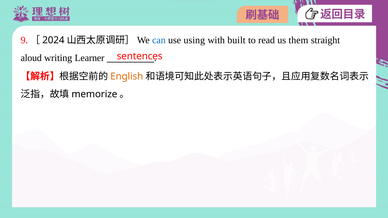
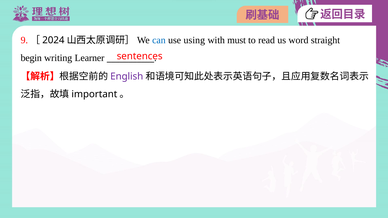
built: built -> must
them: them -> word
aloud: aloud -> begin
English colour: orange -> purple
memorize: memorize -> important
